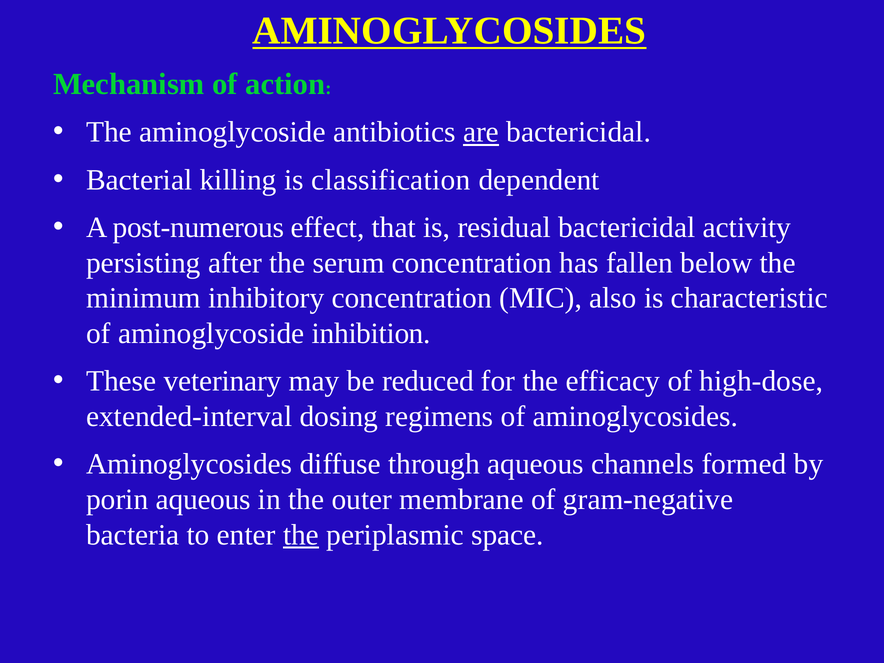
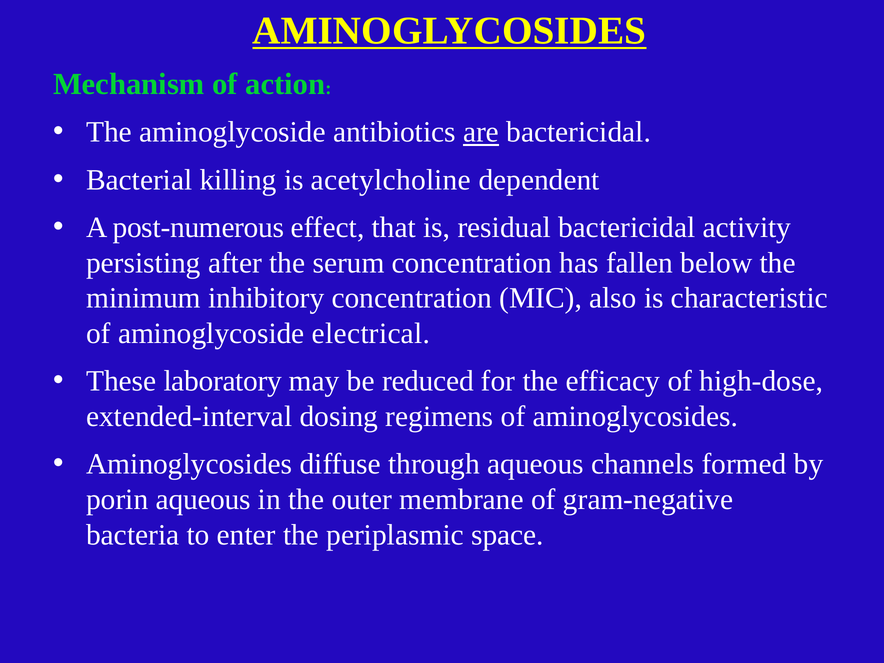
classification: classification -> acetylcholine
inhibition: inhibition -> electrical
veterinary: veterinary -> laboratory
the at (301, 535) underline: present -> none
